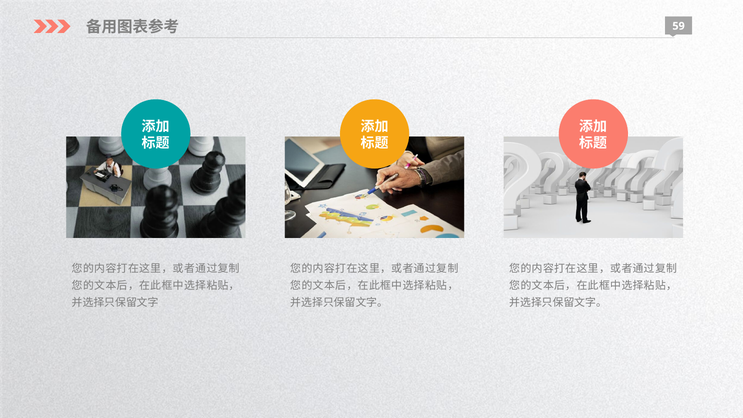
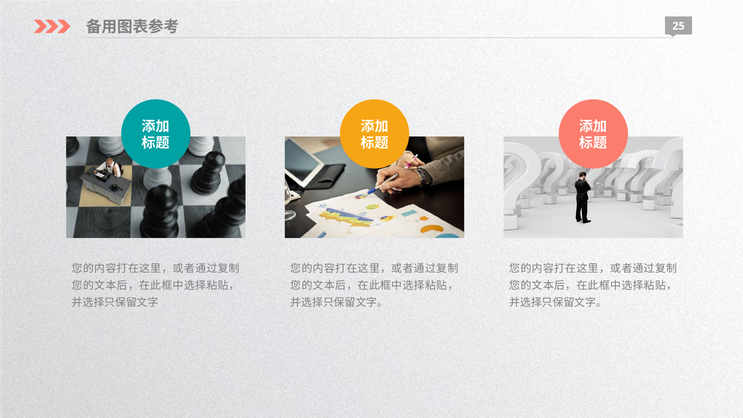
59: 59 -> 25
